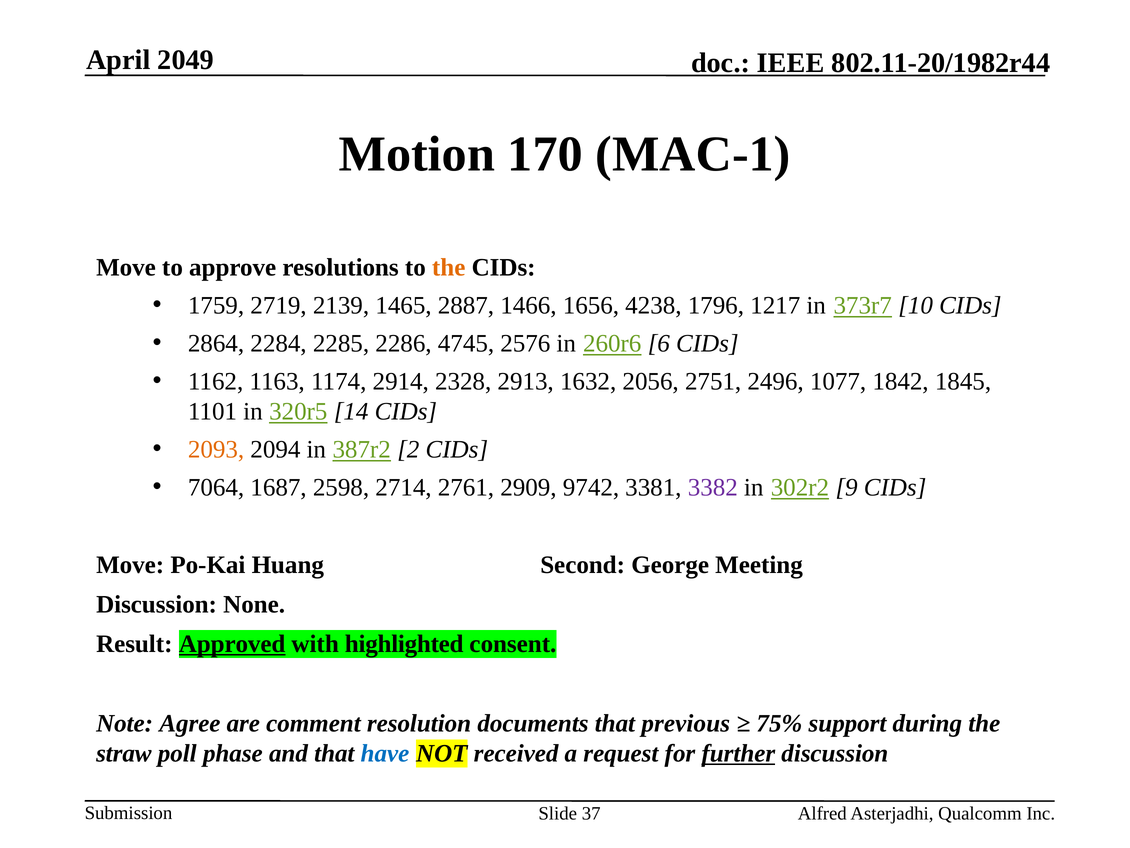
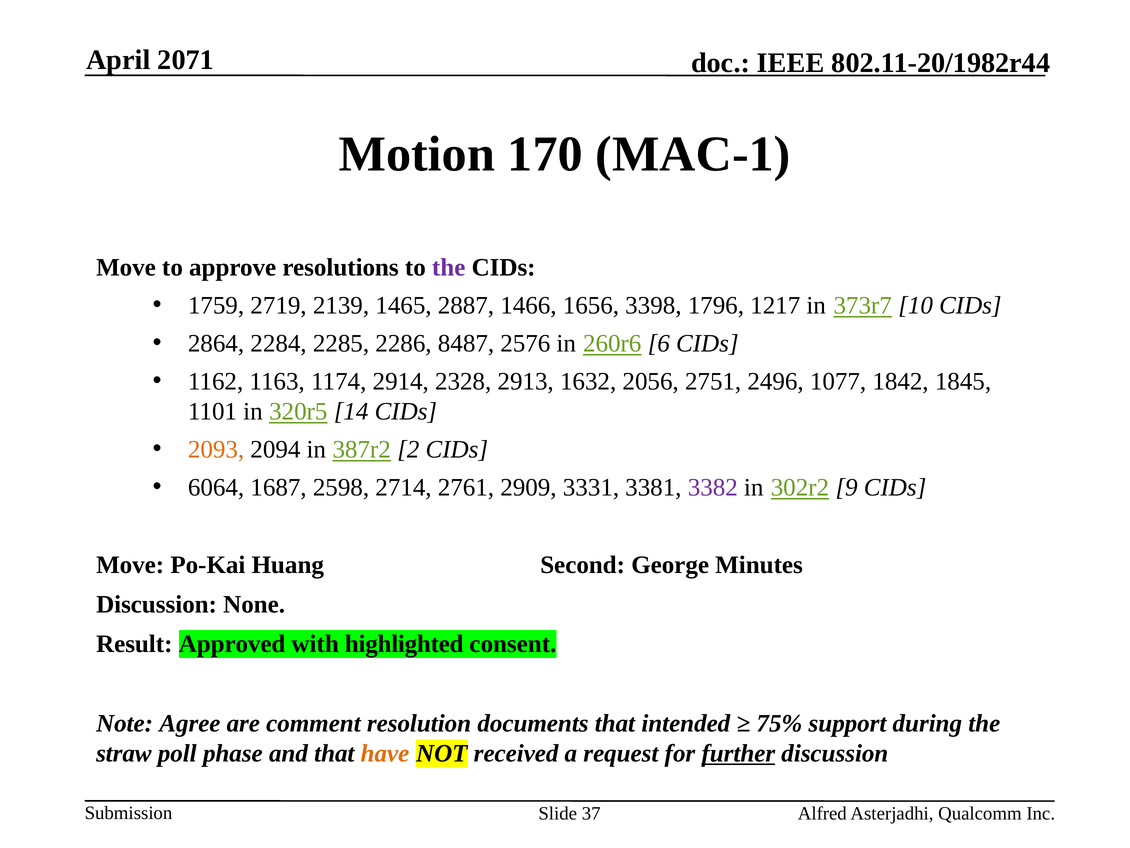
2049: 2049 -> 2071
the at (449, 267) colour: orange -> purple
4238: 4238 -> 3398
4745: 4745 -> 8487
7064: 7064 -> 6064
9742: 9742 -> 3331
Meeting: Meeting -> Minutes
Approved underline: present -> none
previous: previous -> intended
have colour: blue -> orange
